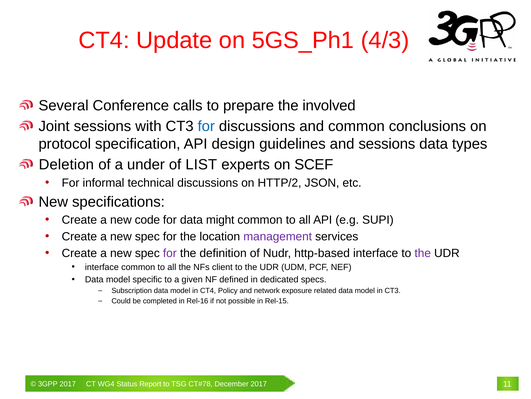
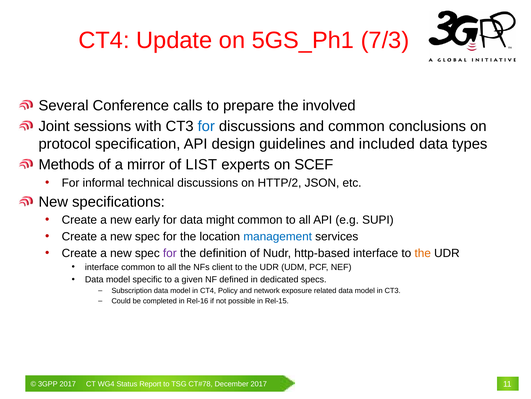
4/3: 4/3 -> 7/3
and sessions: sessions -> included
Deletion: Deletion -> Methods
under: under -> mirror
code: code -> early
management colour: purple -> blue
the at (423, 253) colour: purple -> orange
